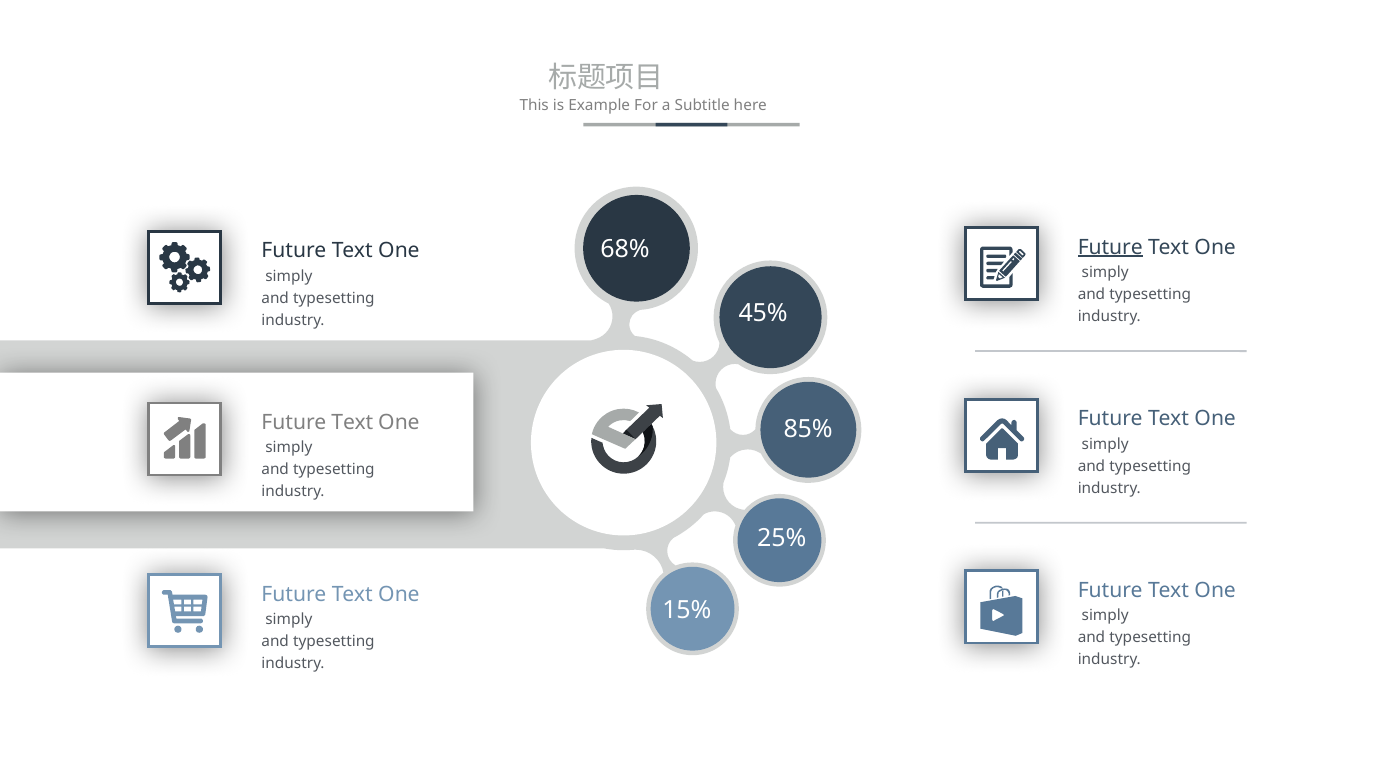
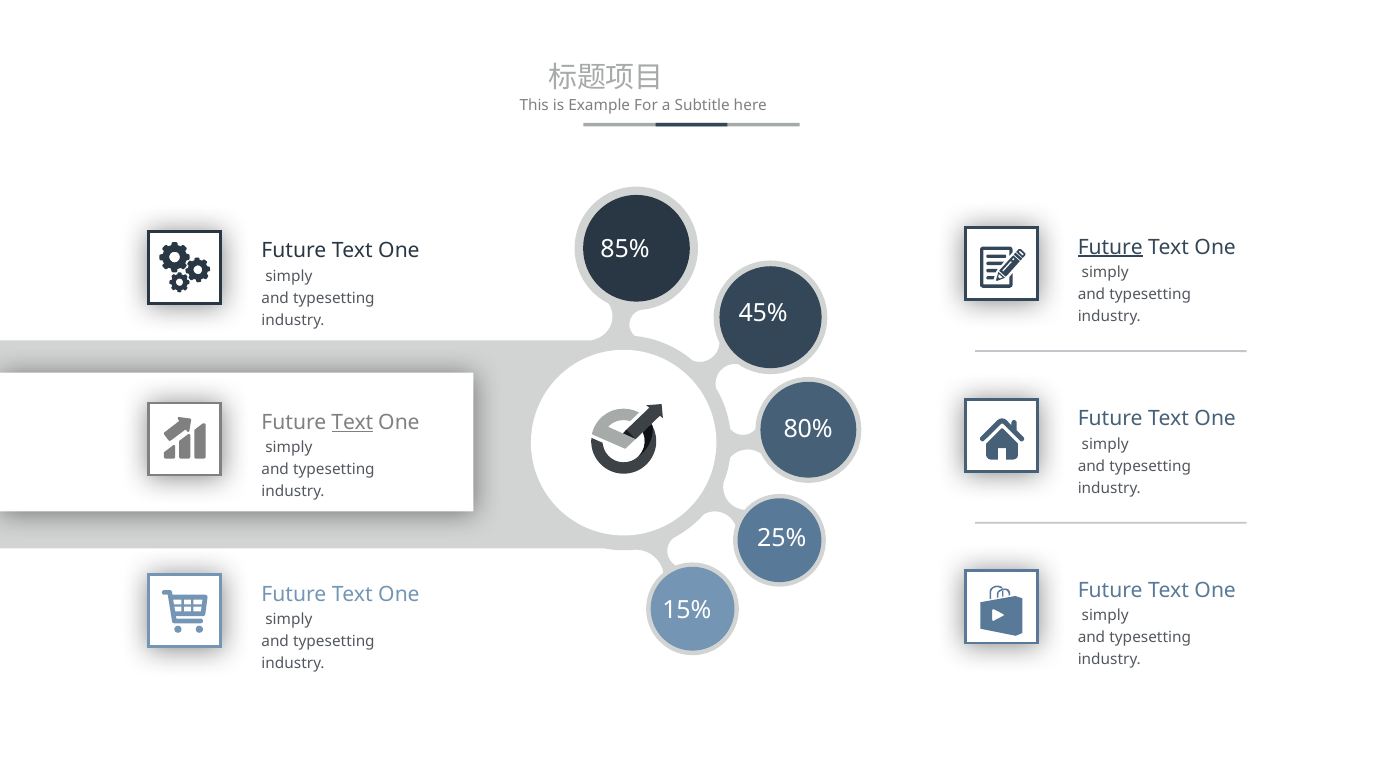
68%: 68% -> 85%
Text at (352, 423) underline: none -> present
85%: 85% -> 80%
